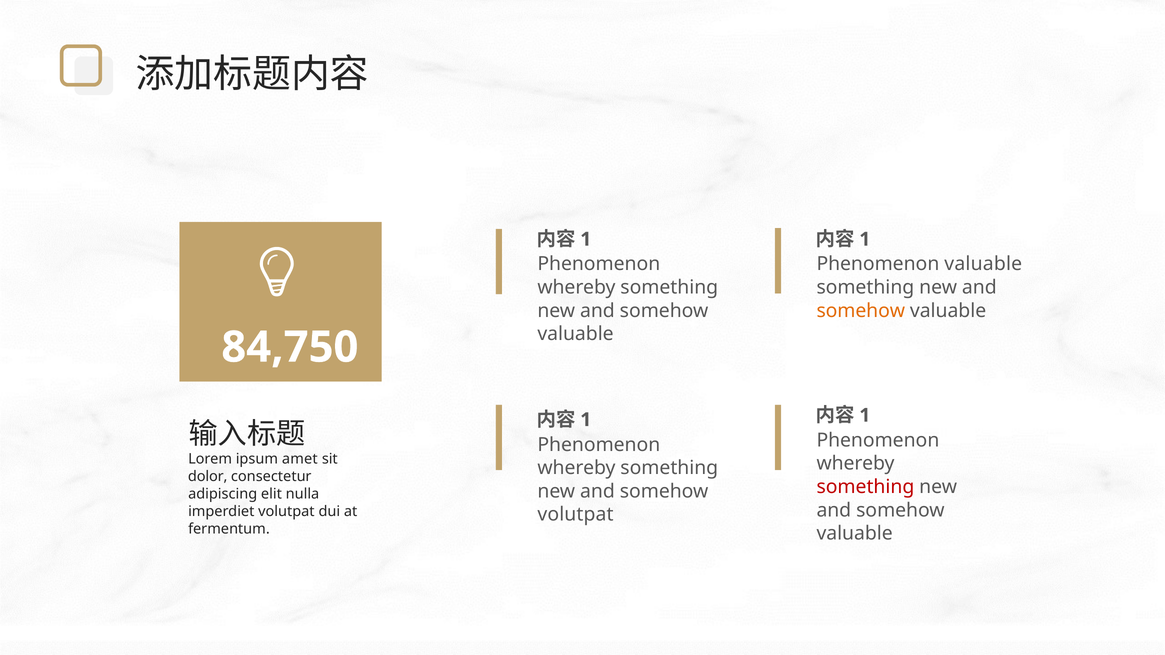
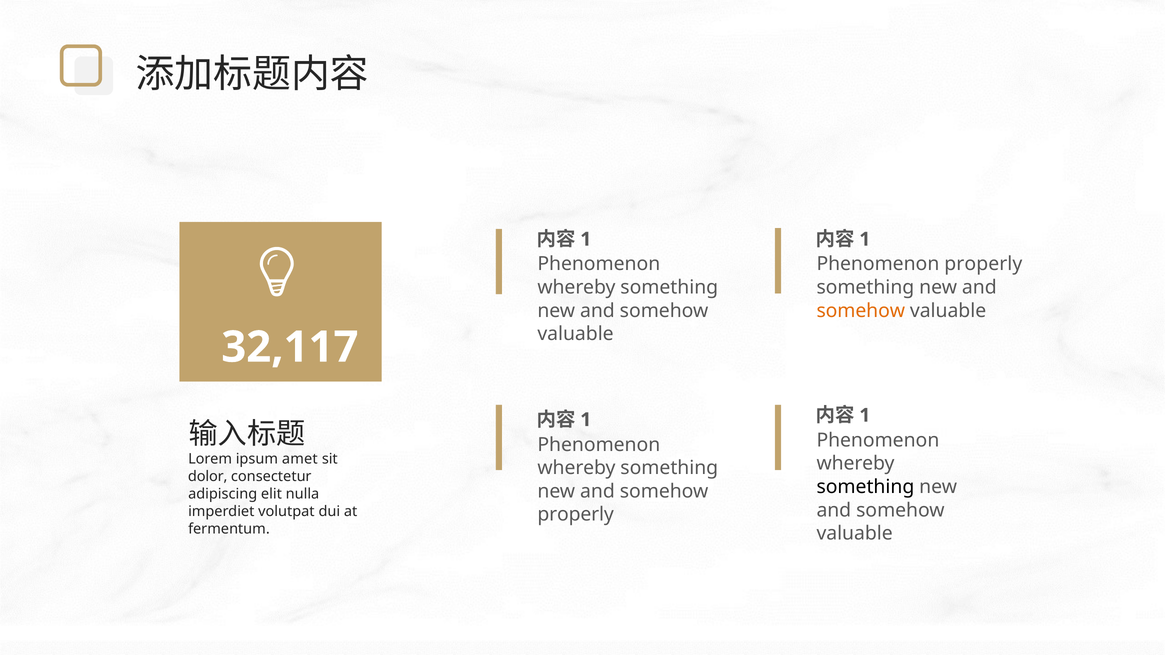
Phenomenon valuable: valuable -> properly
84,750: 84,750 -> 32,117
something at (865, 487) colour: red -> black
volutpat at (576, 515): volutpat -> properly
